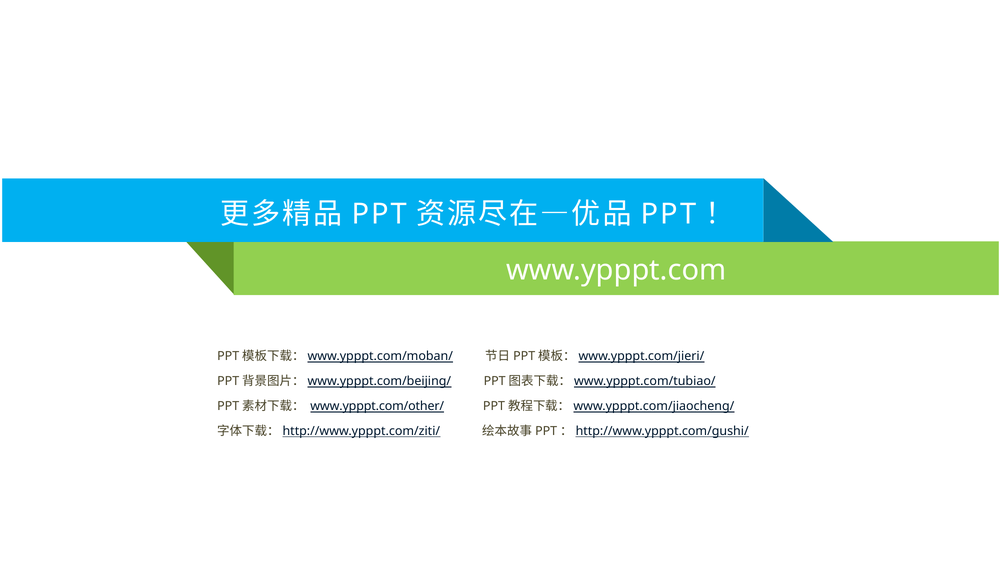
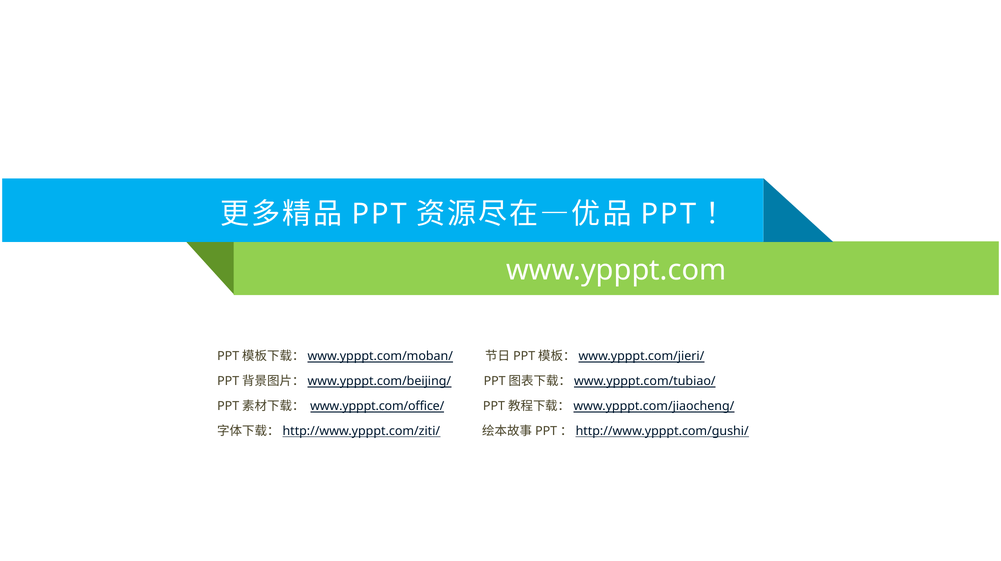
www.ypppt.com/other/: www.ypppt.com/other/ -> www.ypppt.com/office/
